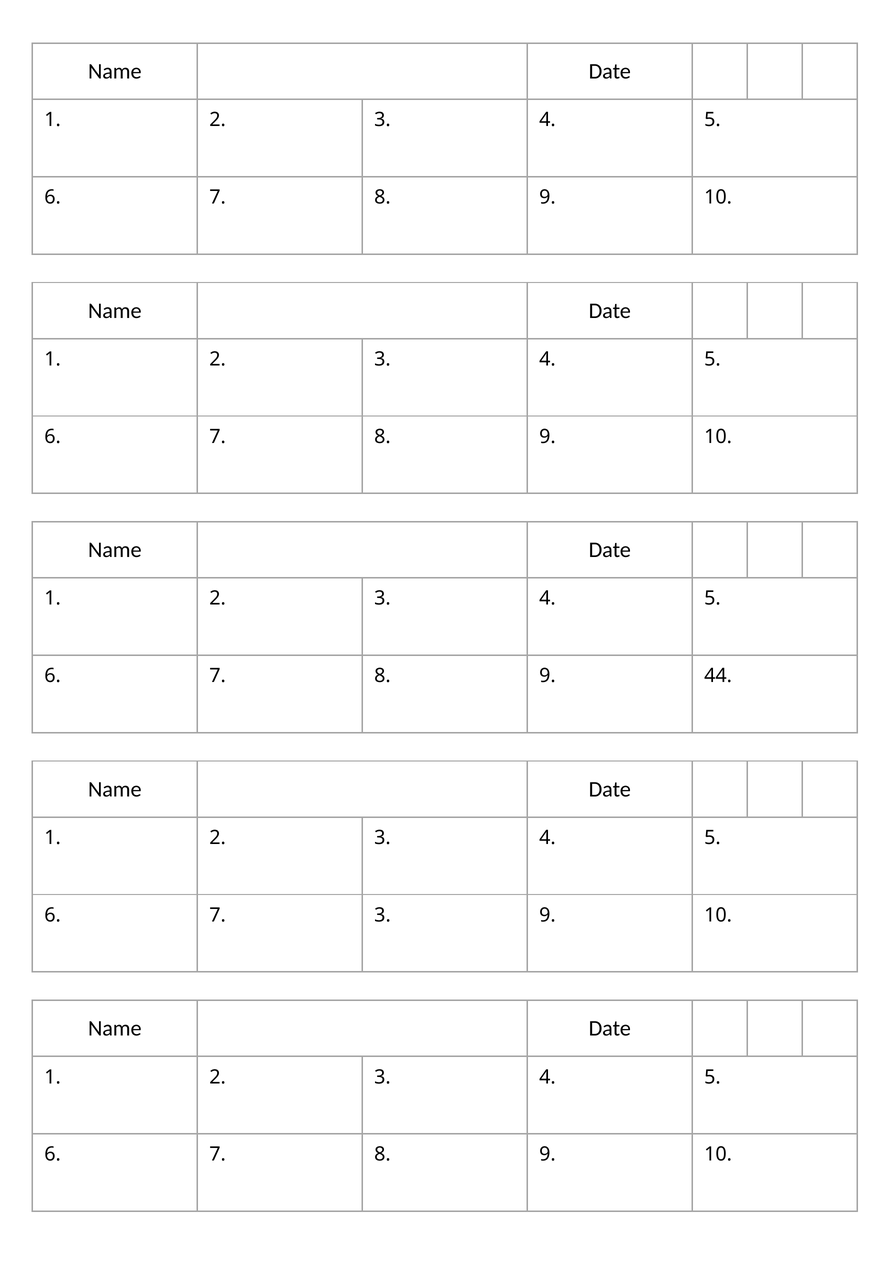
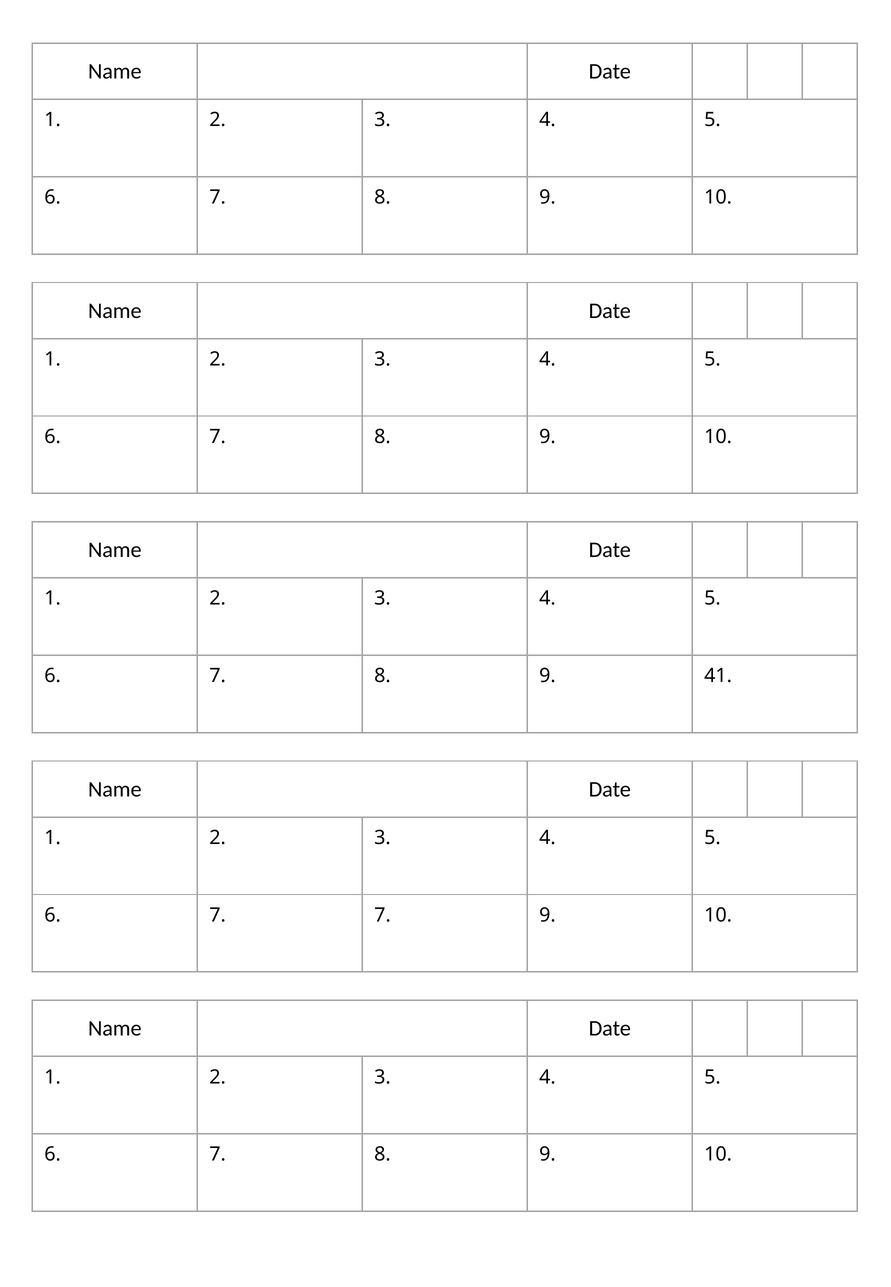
44: 44 -> 41
7 3: 3 -> 7
